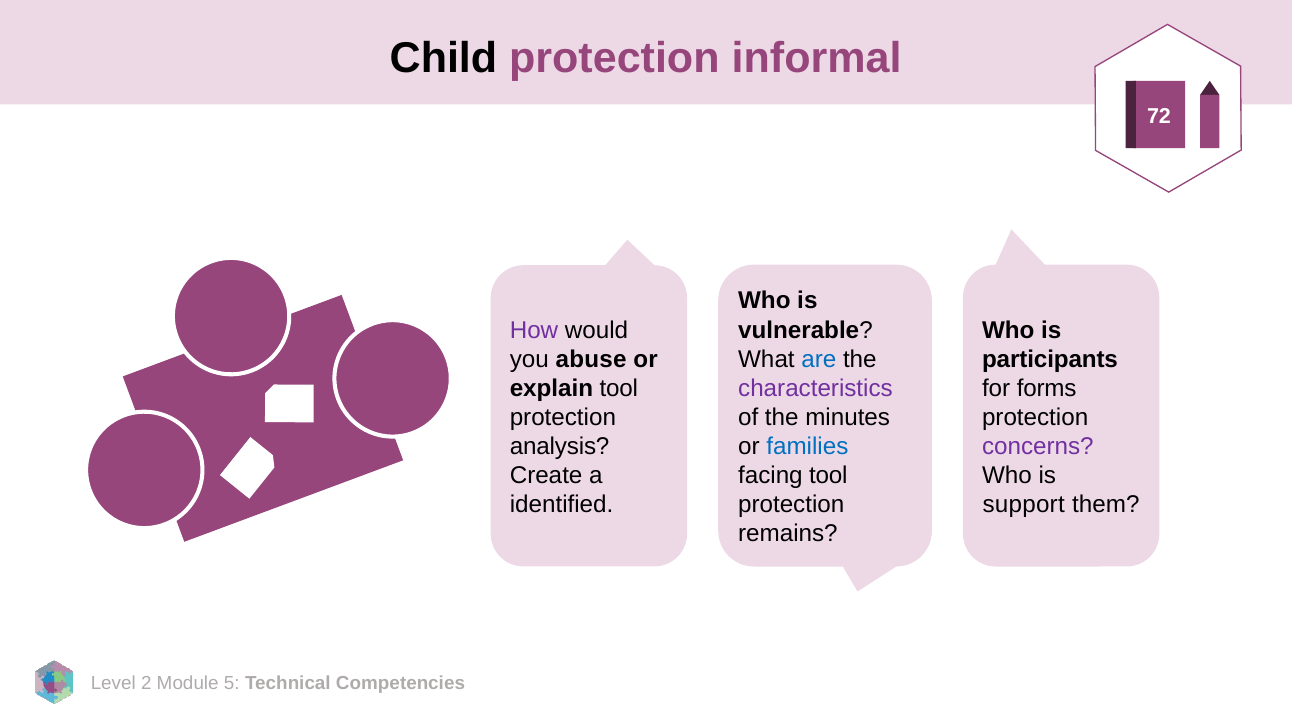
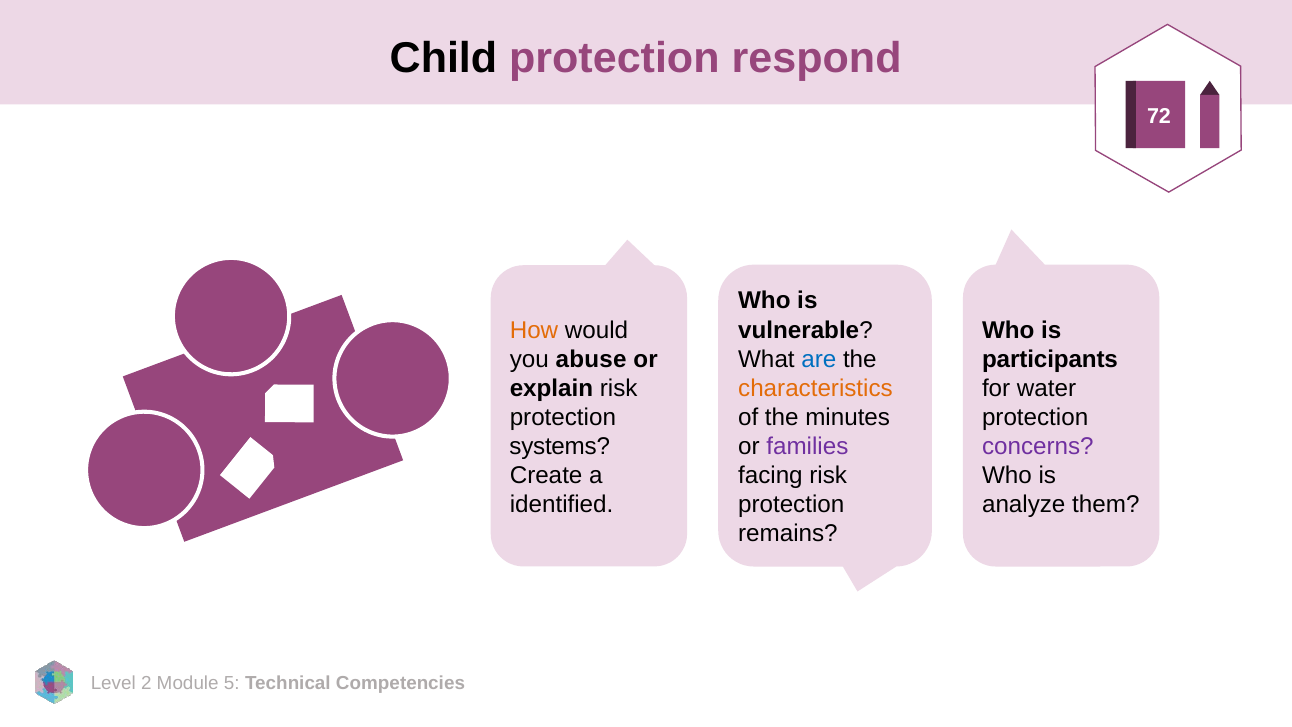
informal: informal -> respond
How colour: purple -> orange
characteristics colour: purple -> orange
forms: forms -> water
explain tool: tool -> risk
families colour: blue -> purple
analysis: analysis -> systems
facing tool: tool -> risk
support: support -> analyze
